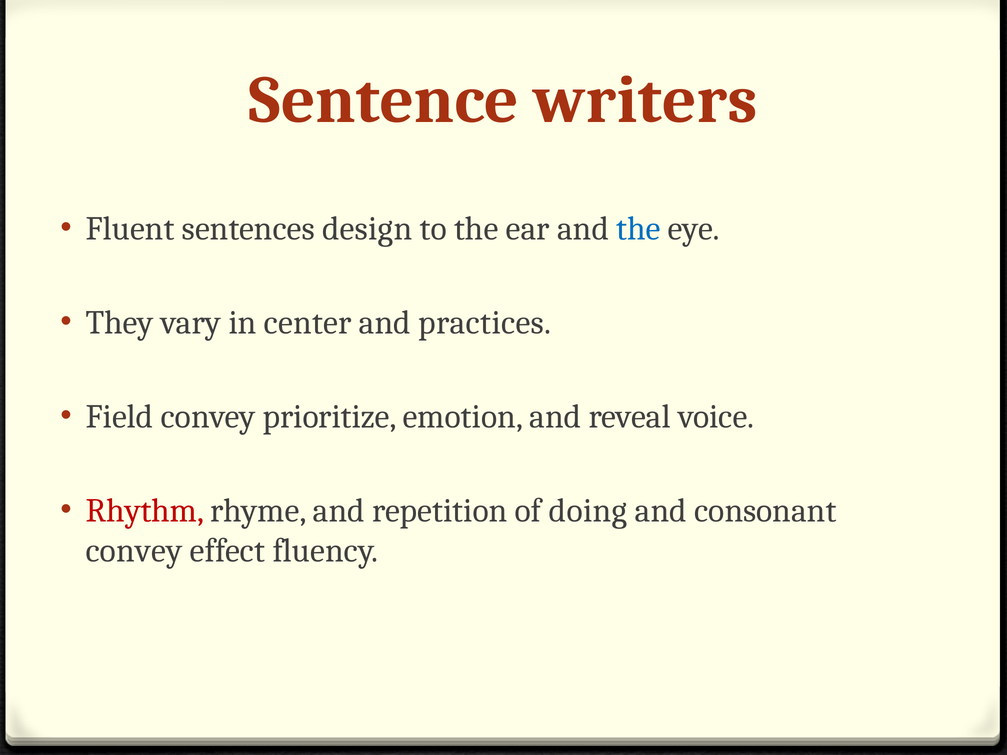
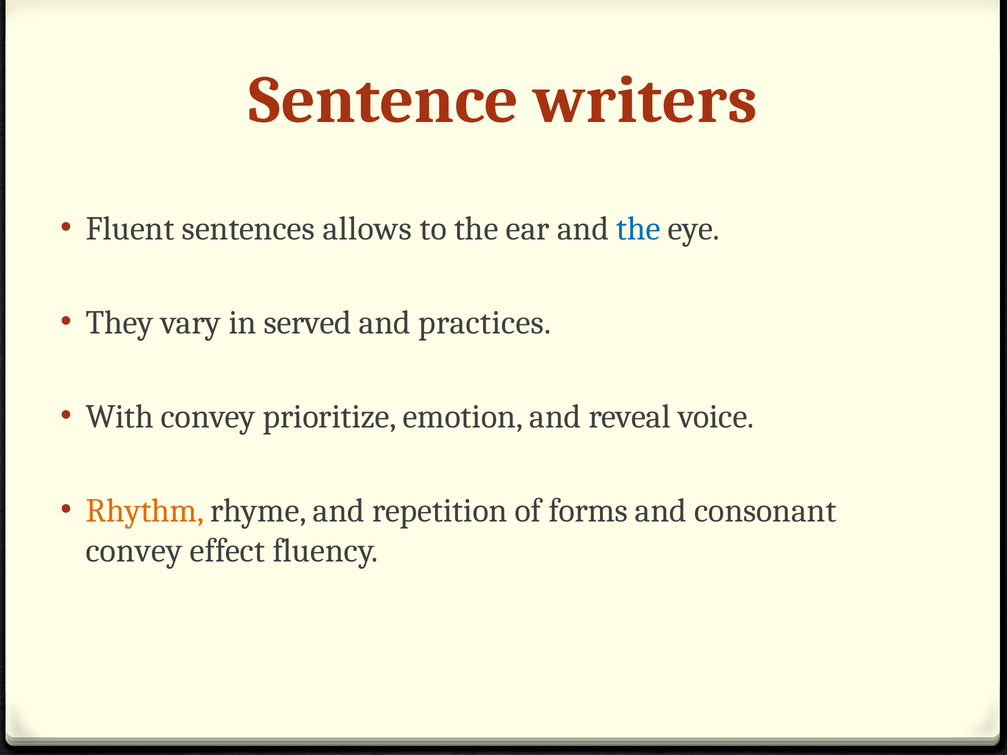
design: design -> allows
center: center -> served
Field: Field -> With
Rhythm colour: red -> orange
doing: doing -> forms
